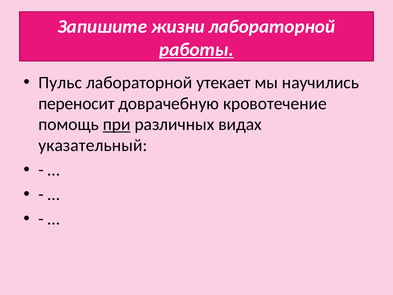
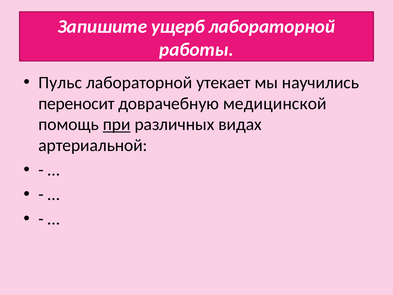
жизни: жизни -> ущерб
работы underline: present -> none
кровотечение: кровотечение -> медицинской
указательный: указательный -> артериальной
